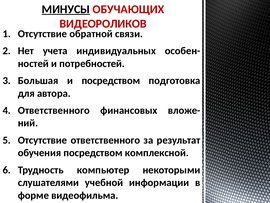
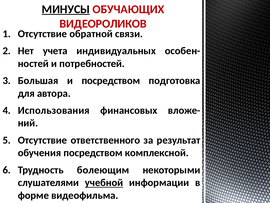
Ответственного at (54, 110): Ответственного -> Использования
компьютер: компьютер -> болеющим
учебной underline: none -> present
